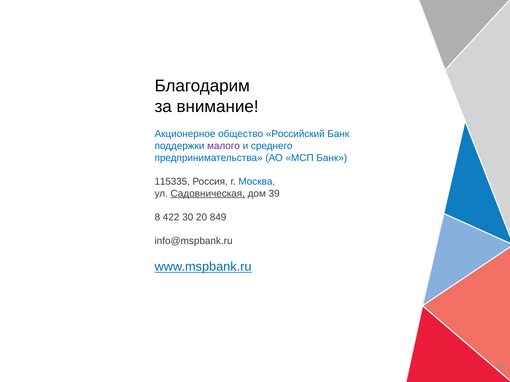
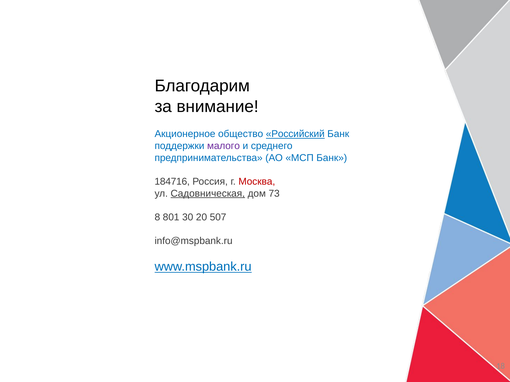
Российский underline: none -> present
115335: 115335 -> 184716
Москва colour: blue -> red
39: 39 -> 73
422: 422 -> 801
849: 849 -> 507
